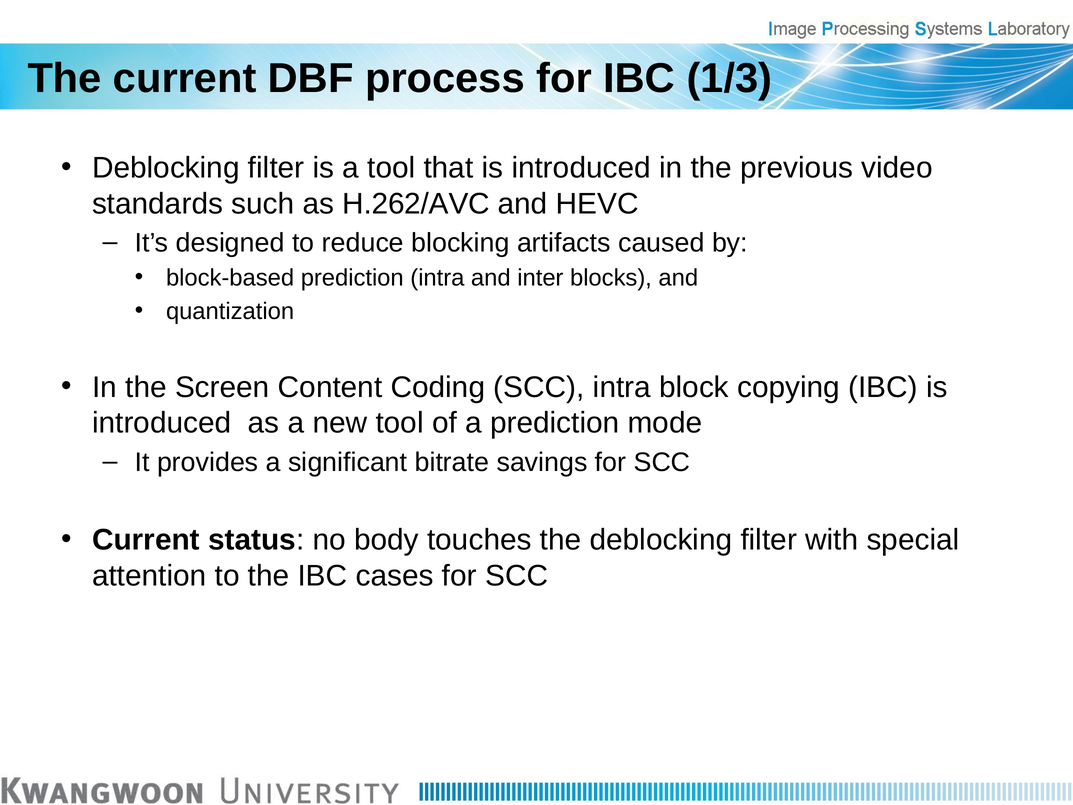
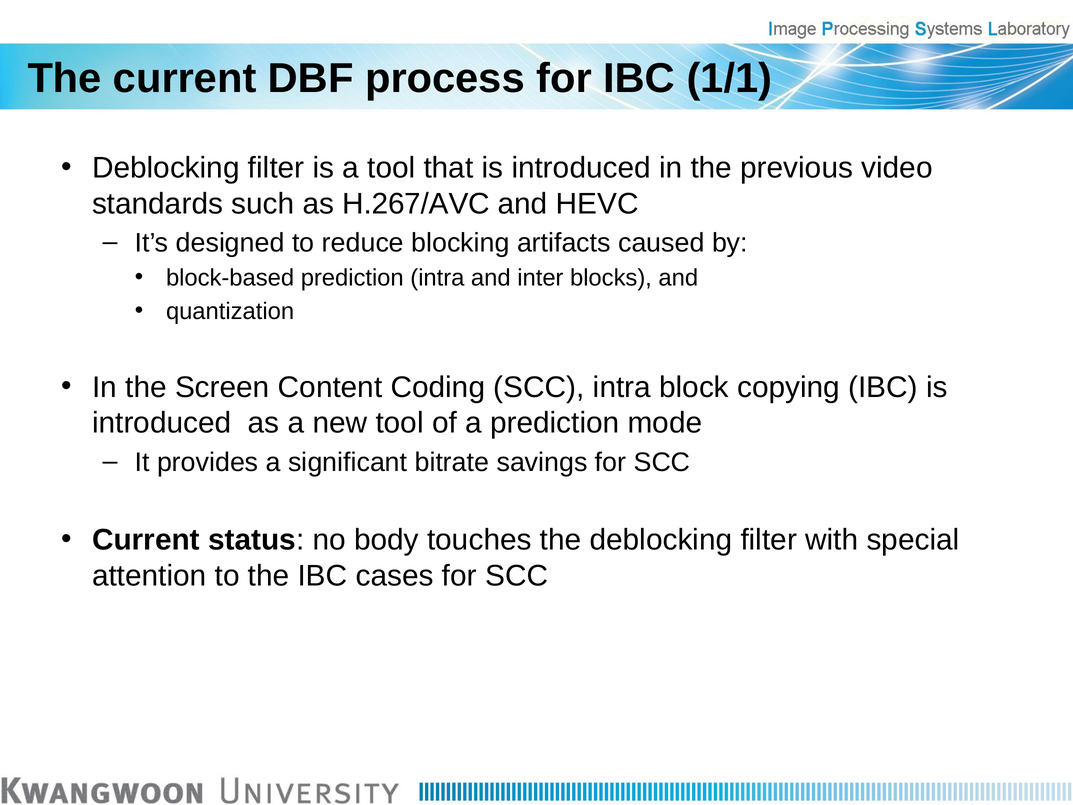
1/3: 1/3 -> 1/1
H.262/AVC: H.262/AVC -> H.267/AVC
